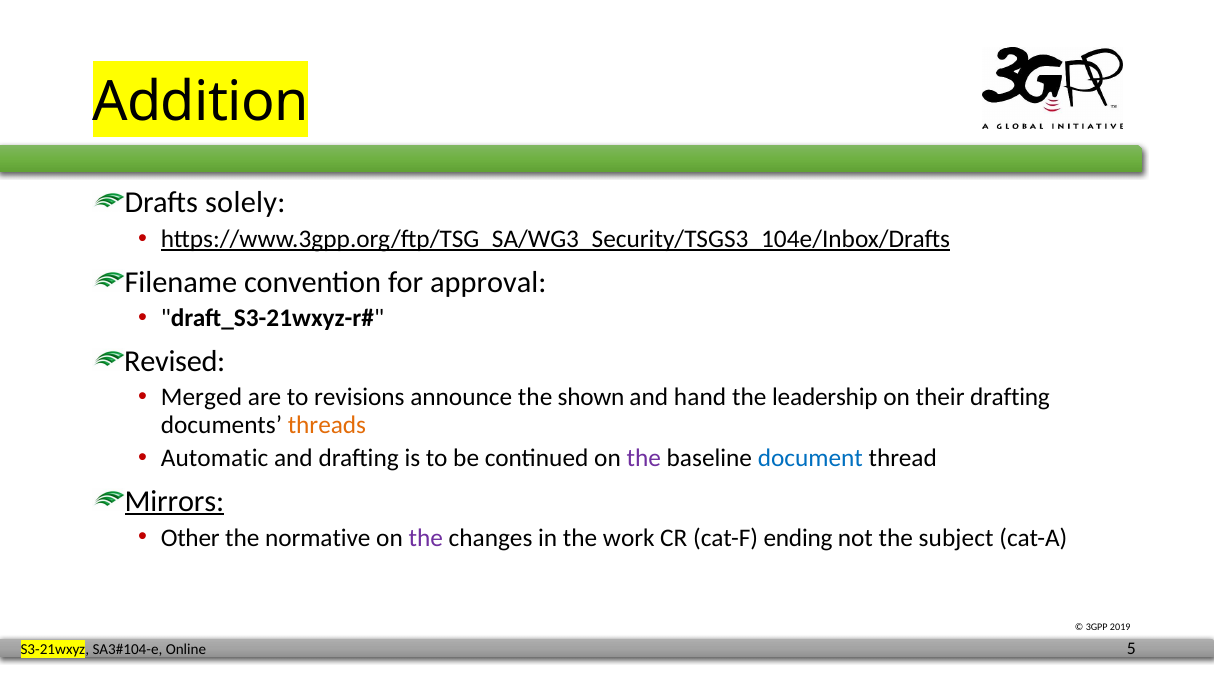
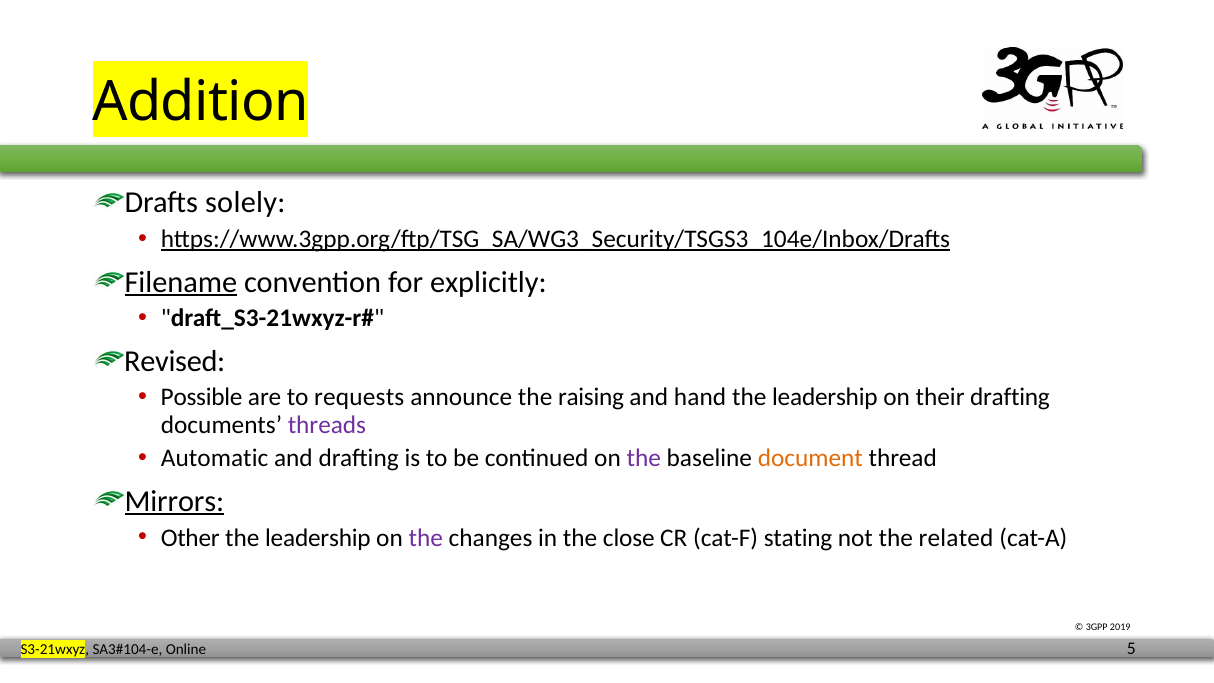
Filename underline: none -> present
approval: approval -> explicitly
Merged: Merged -> Possible
revisions: revisions -> requests
shown: shown -> raising
threads colour: orange -> purple
document colour: blue -> orange
normative at (318, 538): normative -> leadership
work: work -> close
ending: ending -> stating
subject: subject -> related
